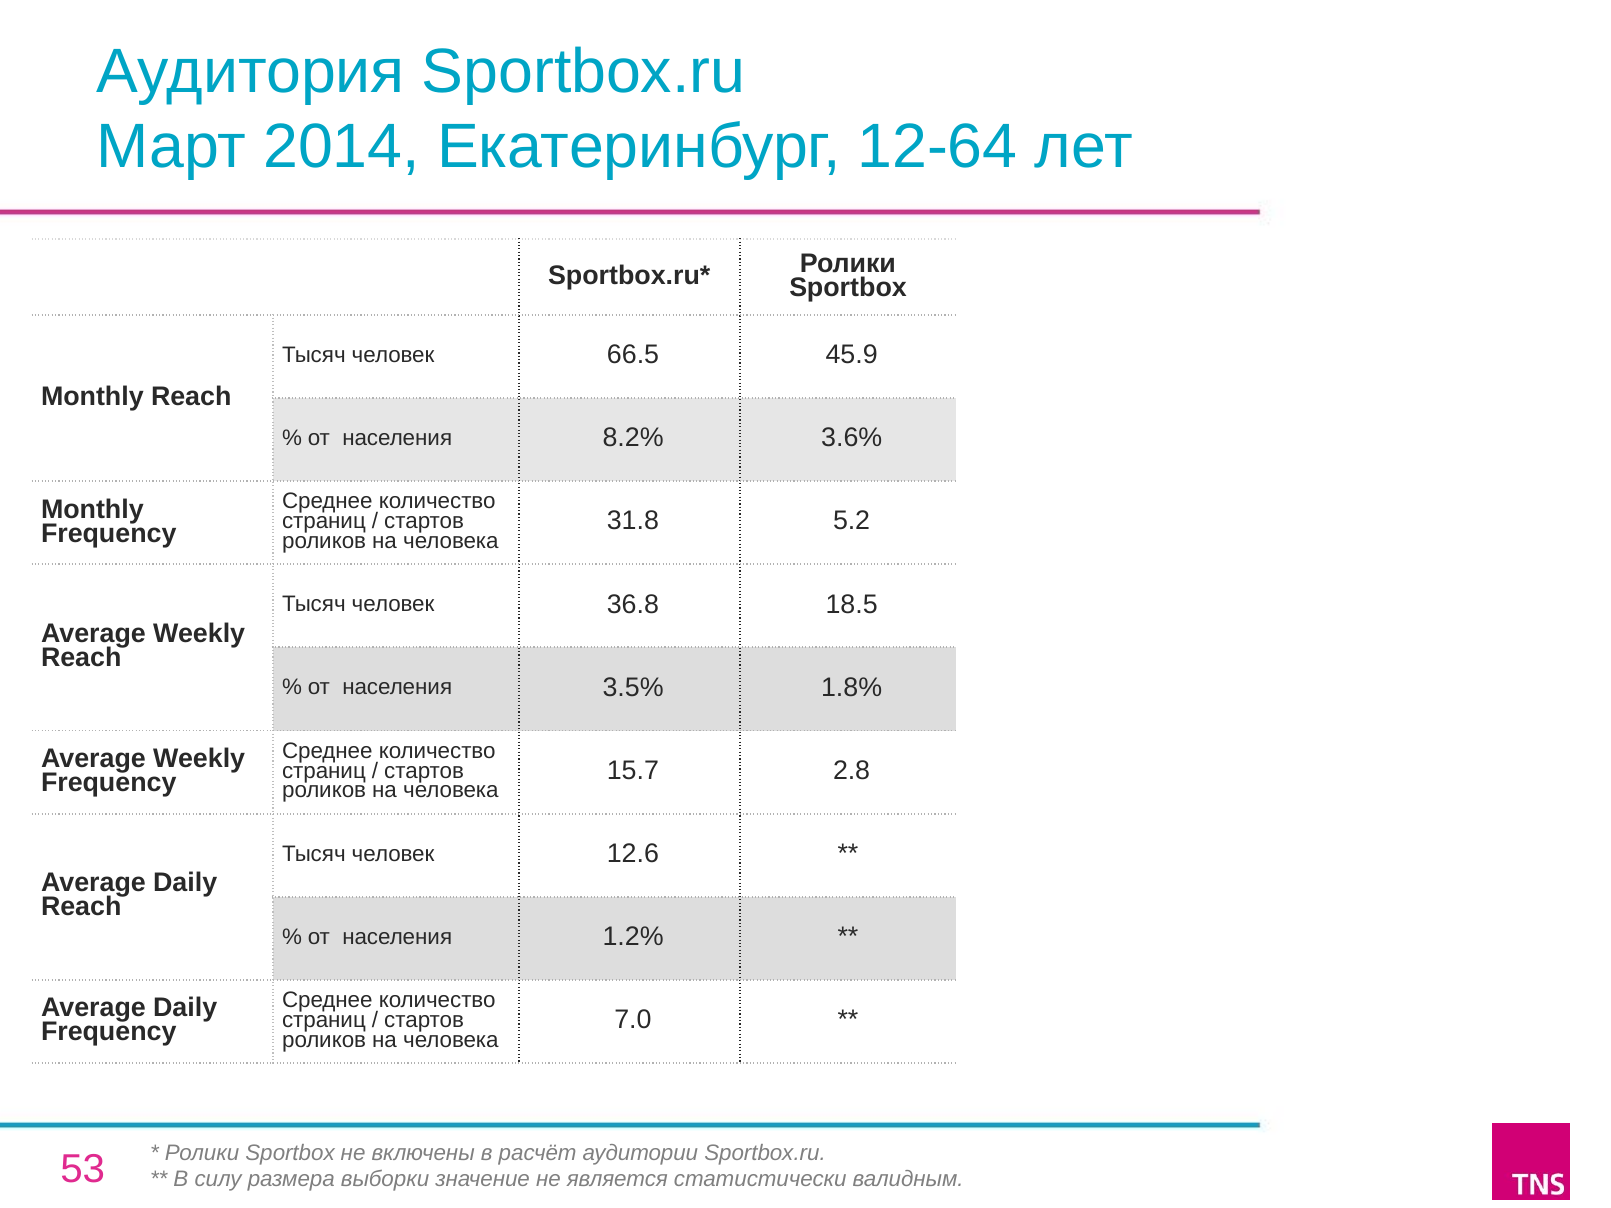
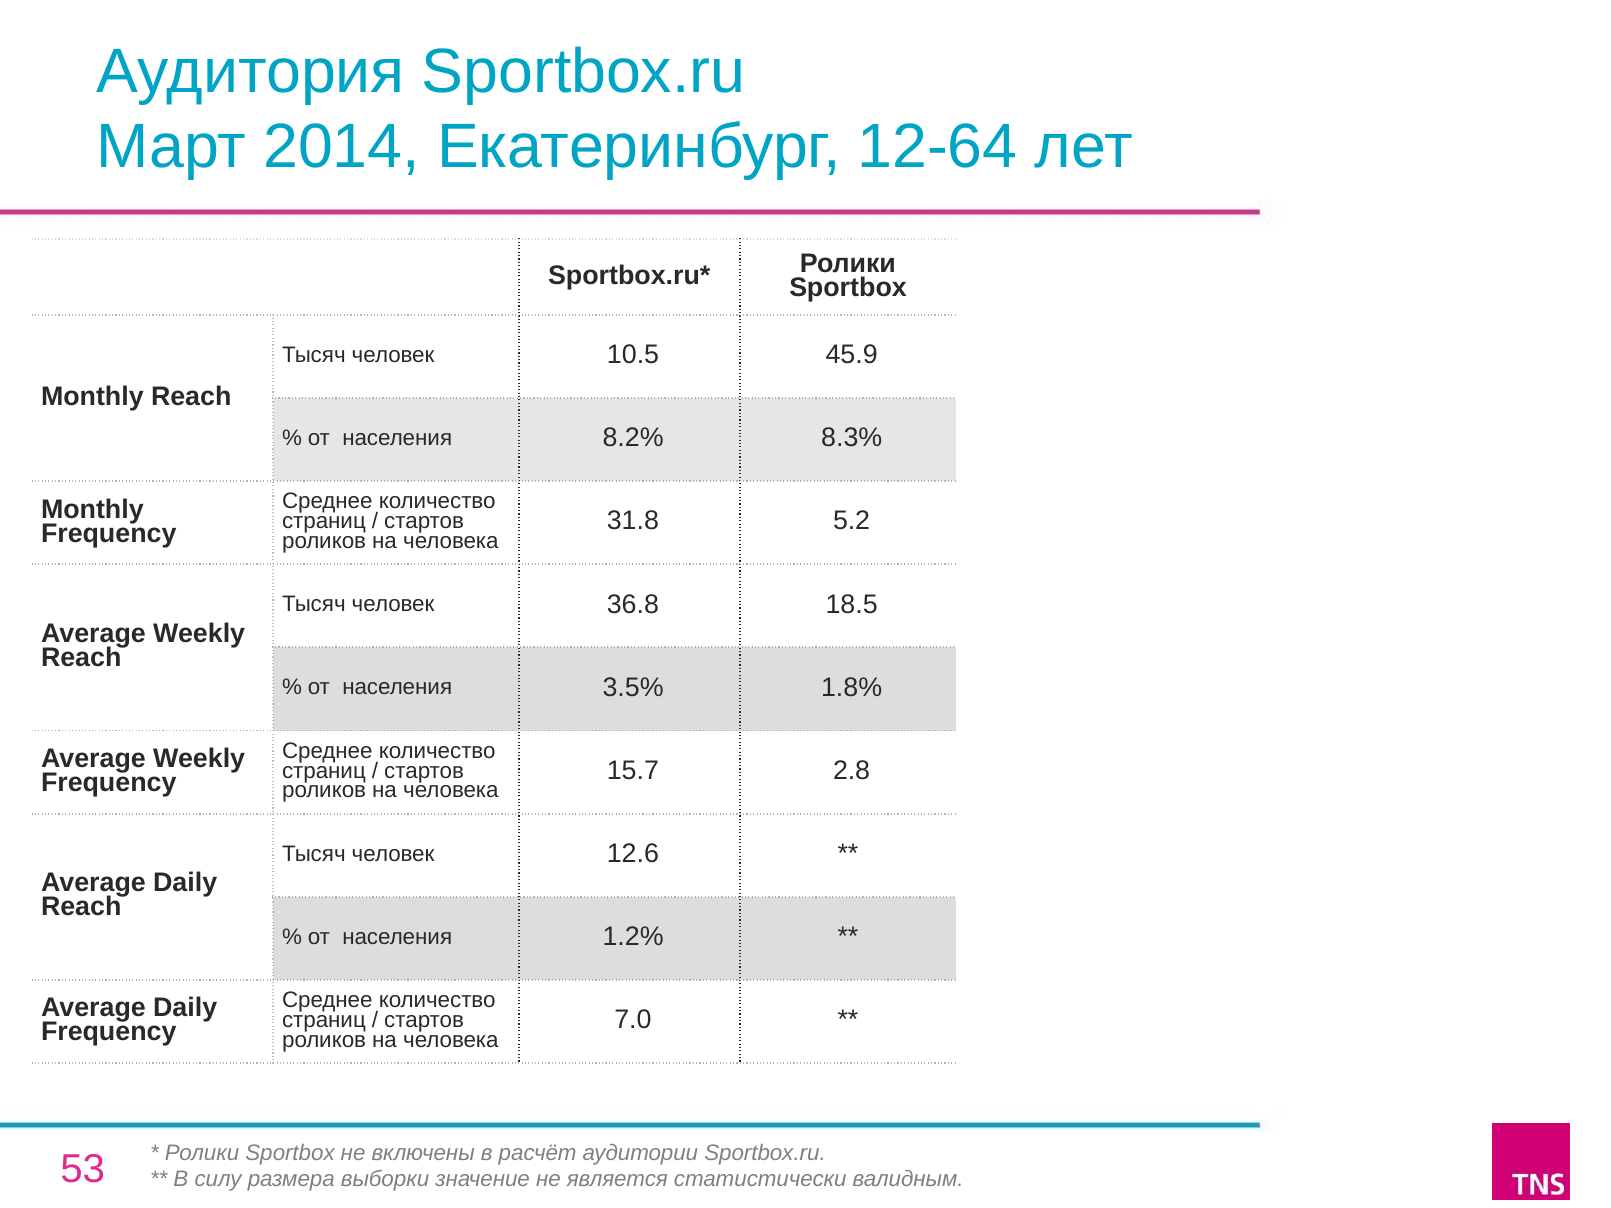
66.5: 66.5 -> 10.5
3.6%: 3.6% -> 8.3%
